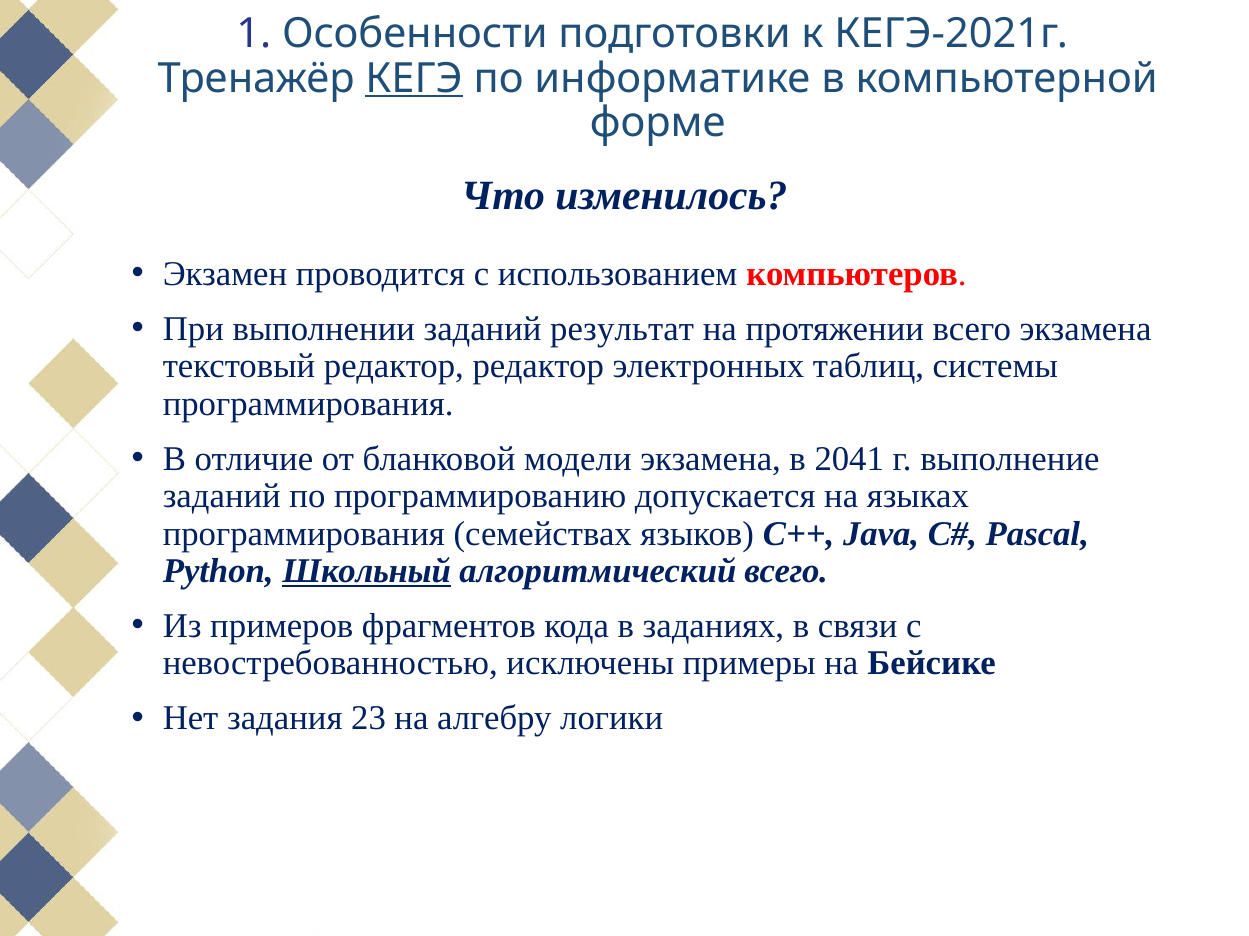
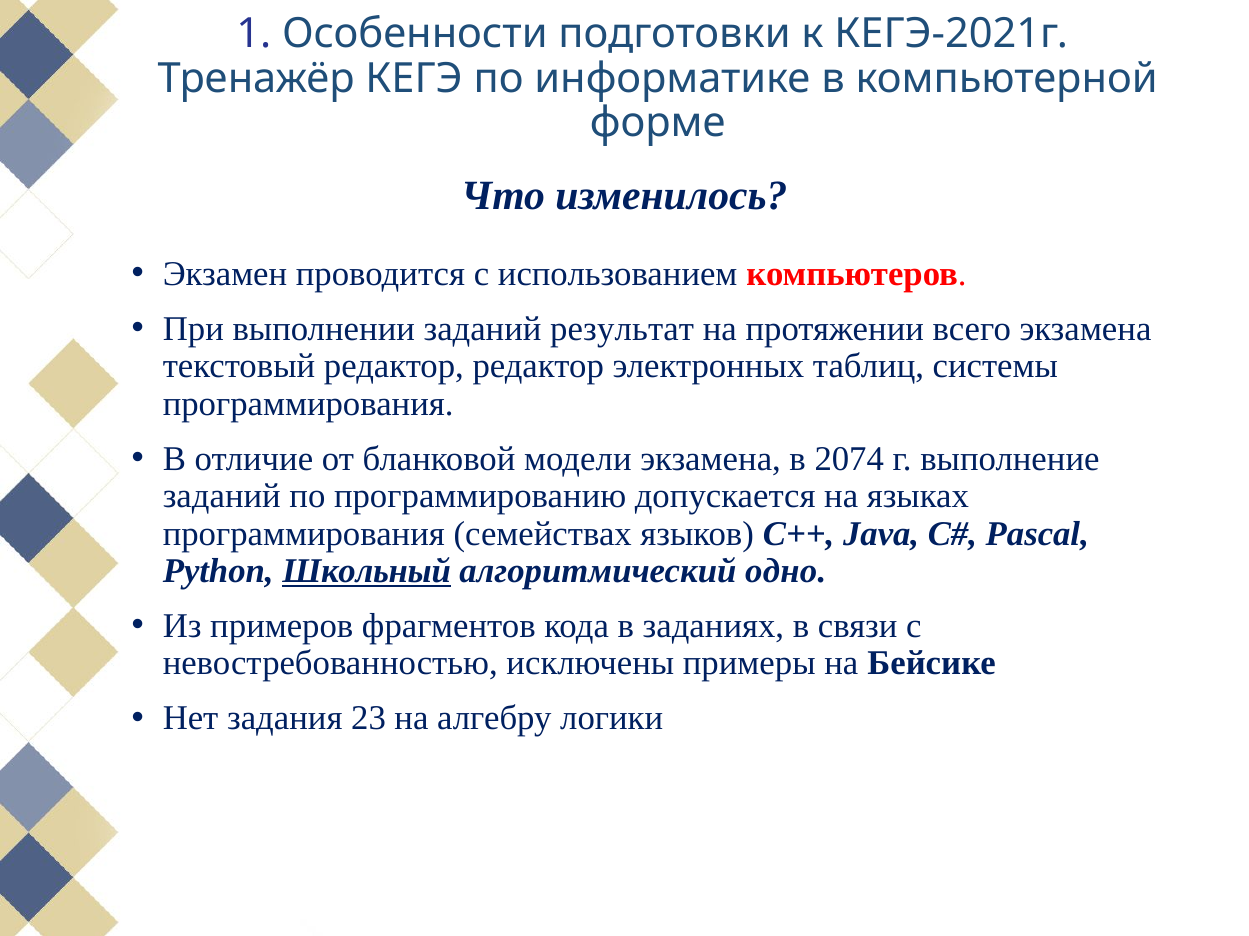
КЕГЭ underline: present -> none
2041: 2041 -> 2074
алгоритмический всего: всего -> одно
